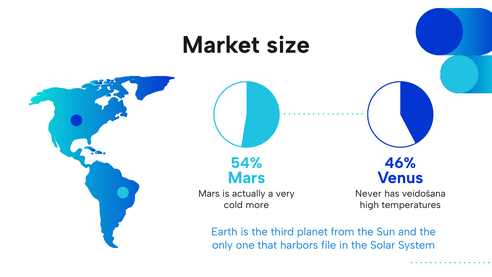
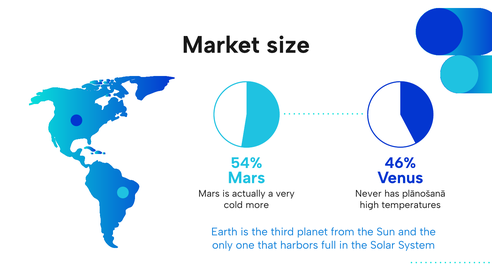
veidošana: veidošana -> plānošanā
file: file -> full
